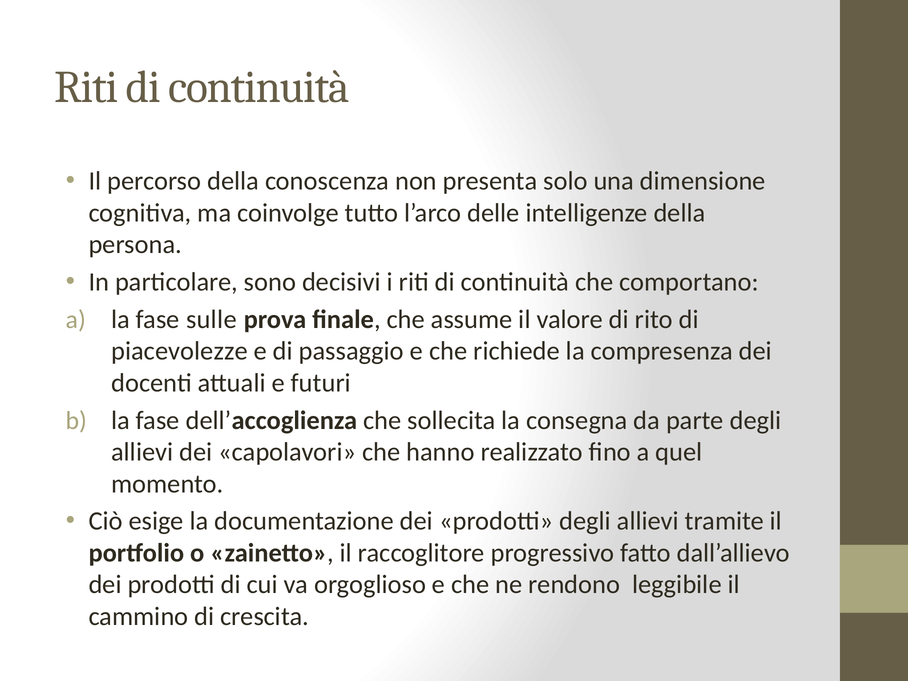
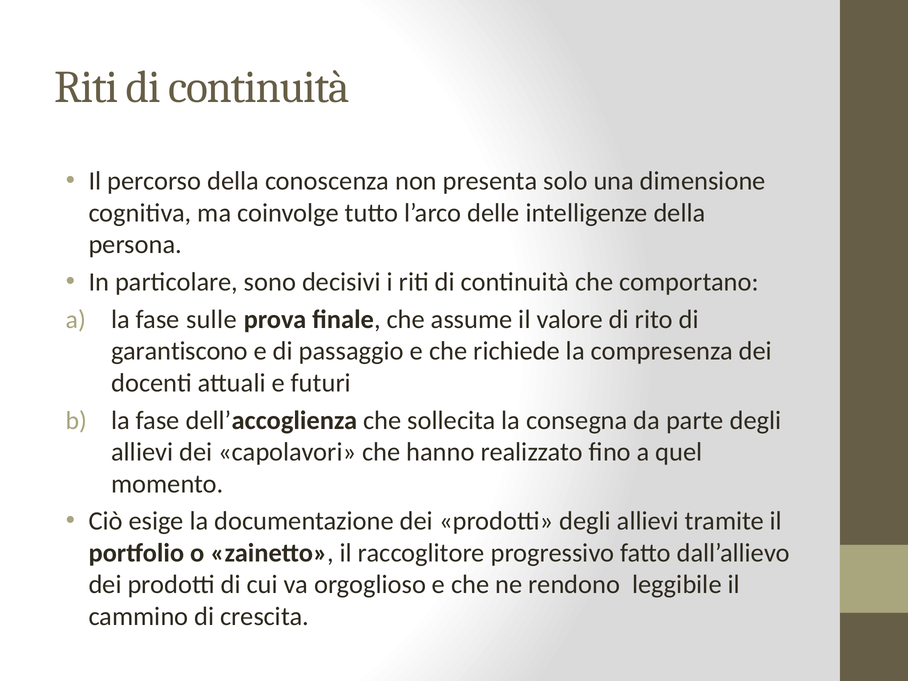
piacevolezze: piacevolezze -> garantiscono
